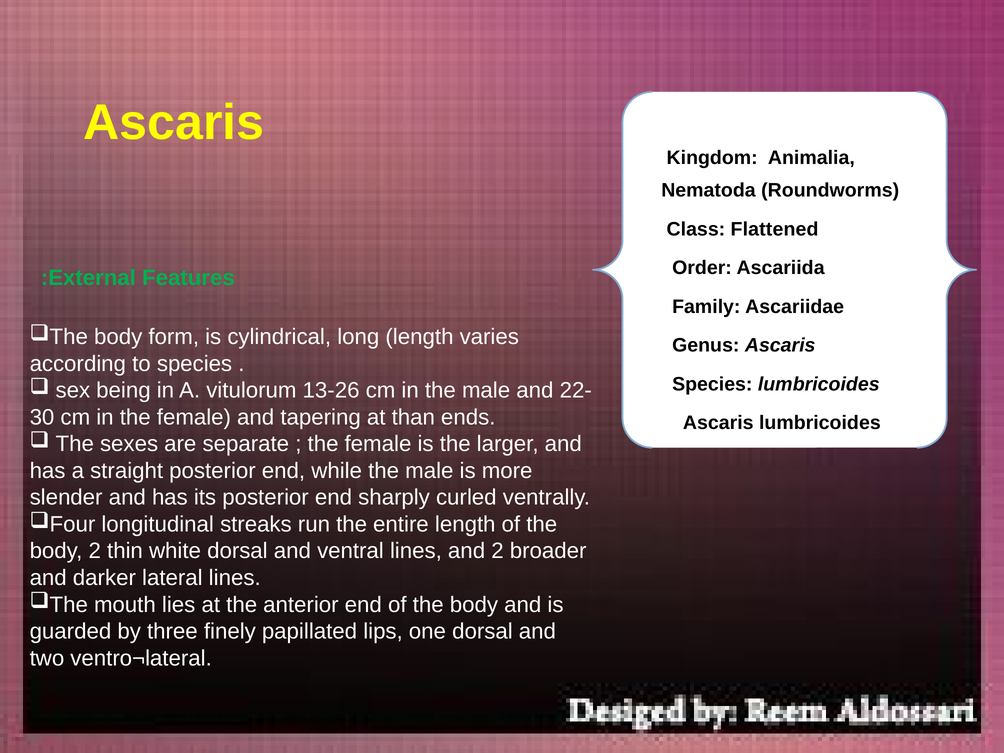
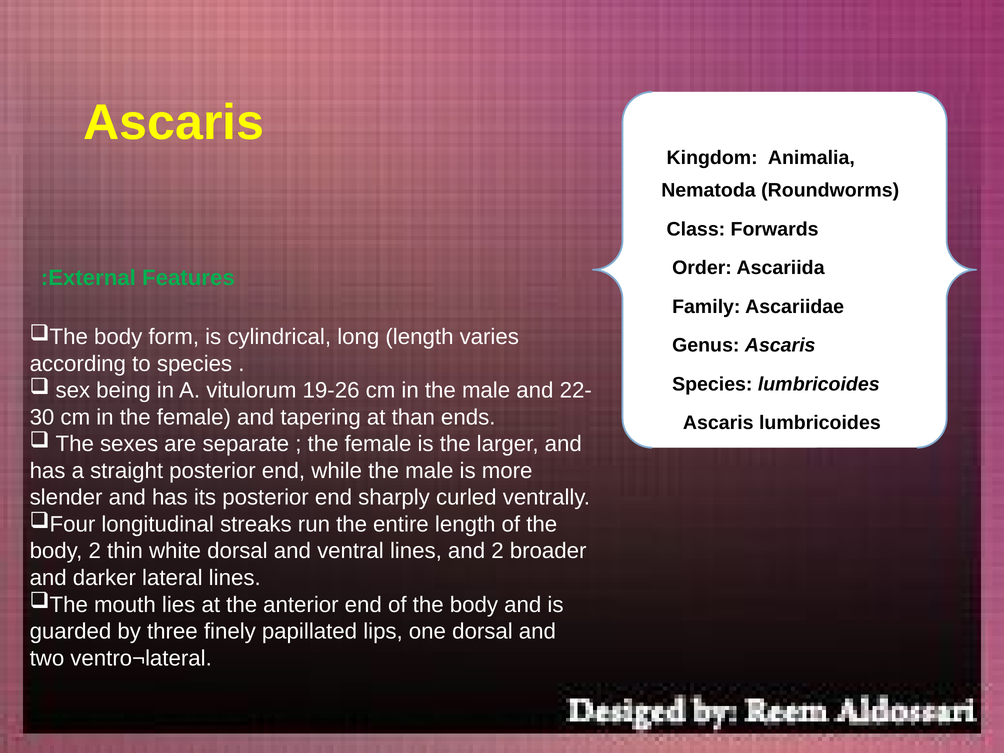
Flattened: Flattened -> Forwards
13-26: 13-26 -> 19-26
